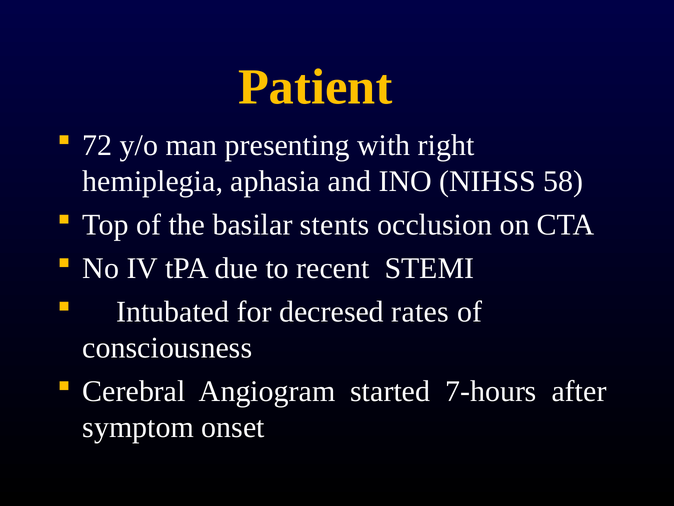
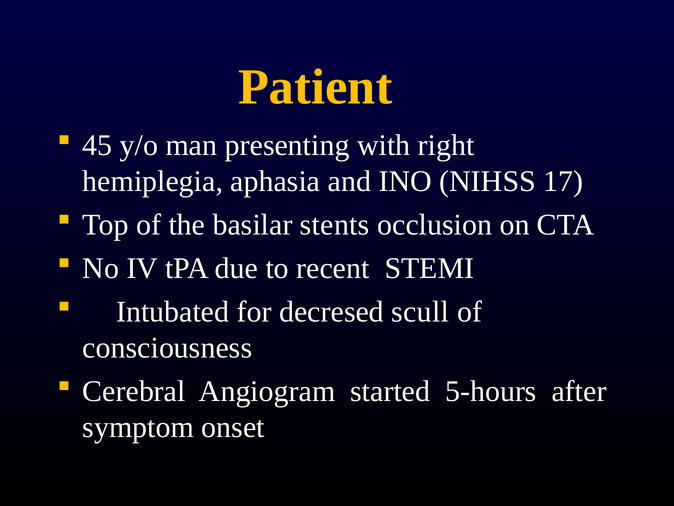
72: 72 -> 45
58: 58 -> 17
rates: rates -> scull
7-hours: 7-hours -> 5-hours
